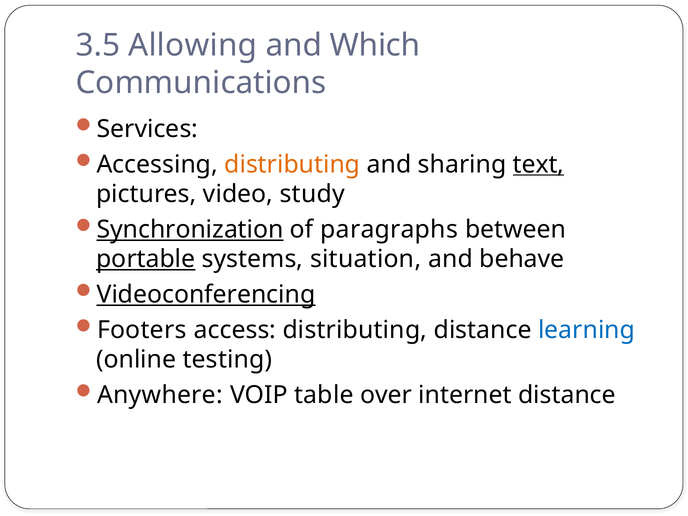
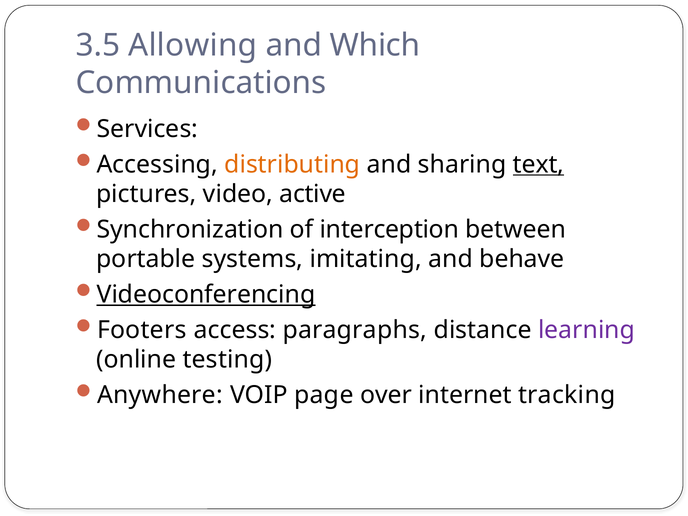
study: study -> active
Synchronization underline: present -> none
paragraphs: paragraphs -> interception
portable underline: present -> none
situation: situation -> imitating
access distributing: distributing -> paragraphs
learning colour: blue -> purple
table: table -> page
internet distance: distance -> tracking
